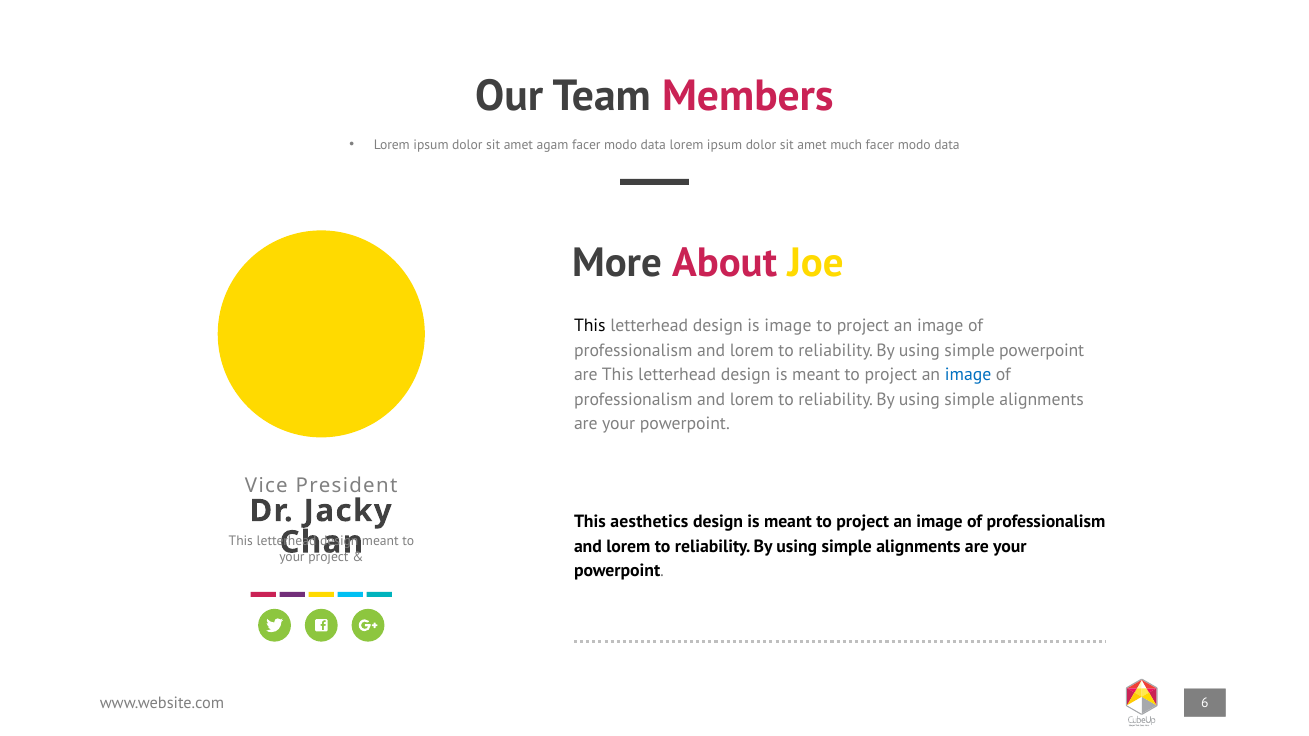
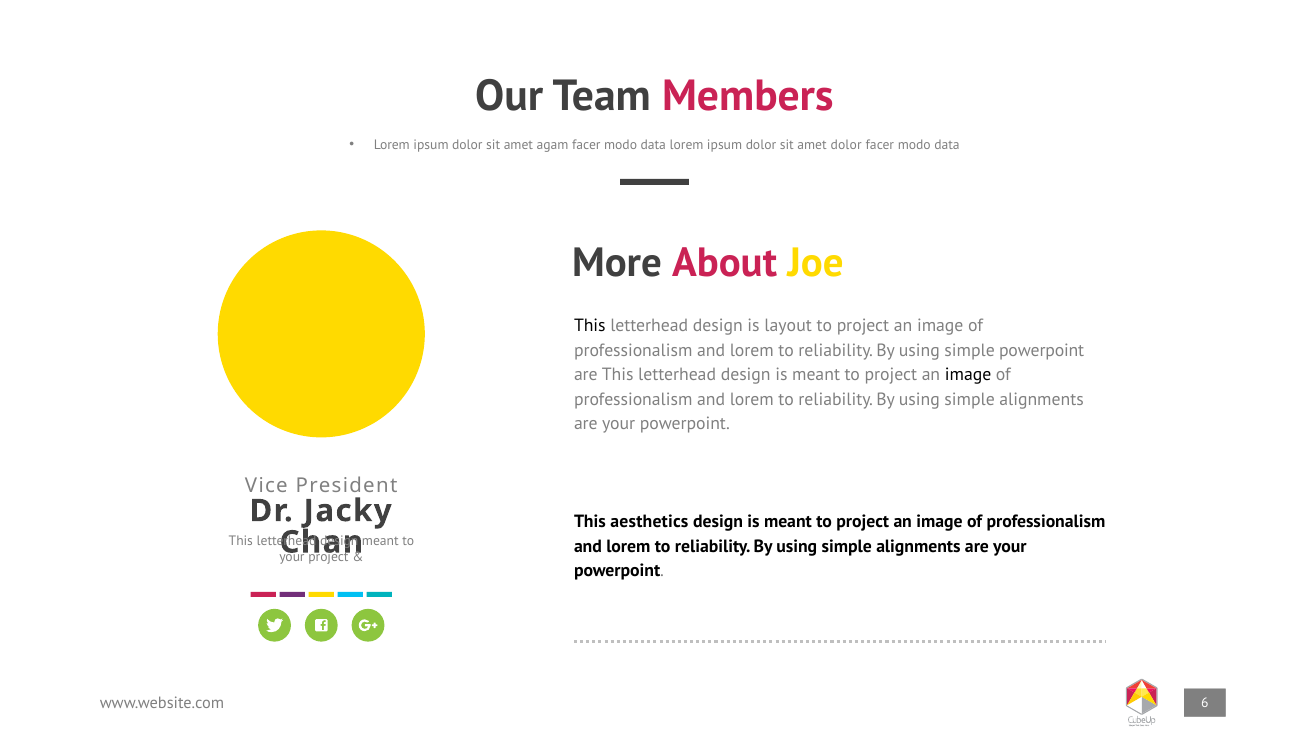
amet much: much -> dolor
is image: image -> layout
image at (968, 375) colour: blue -> black
